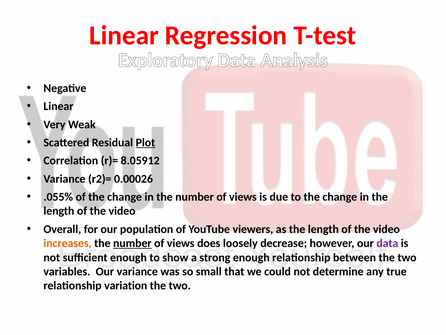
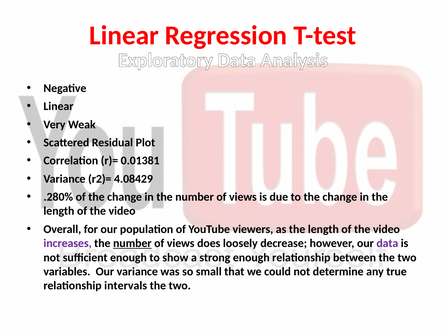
Plot underline: present -> none
8.05912: 8.05912 -> 0.01381
0.00026: 0.00026 -> 4.08429
.055%: .055% -> .280%
increases colour: orange -> purple
variation: variation -> intervals
